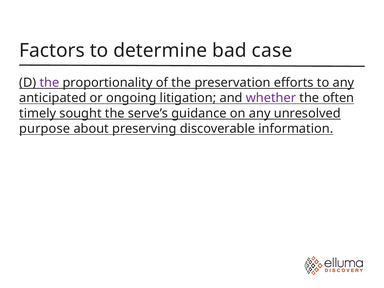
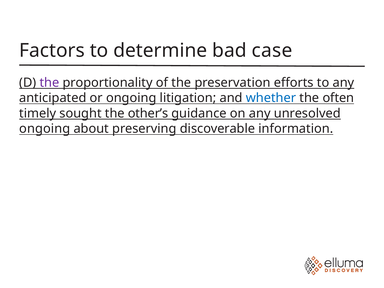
whether colour: purple -> blue
serve’s: serve’s -> other’s
purpose at (45, 129): purpose -> ongoing
